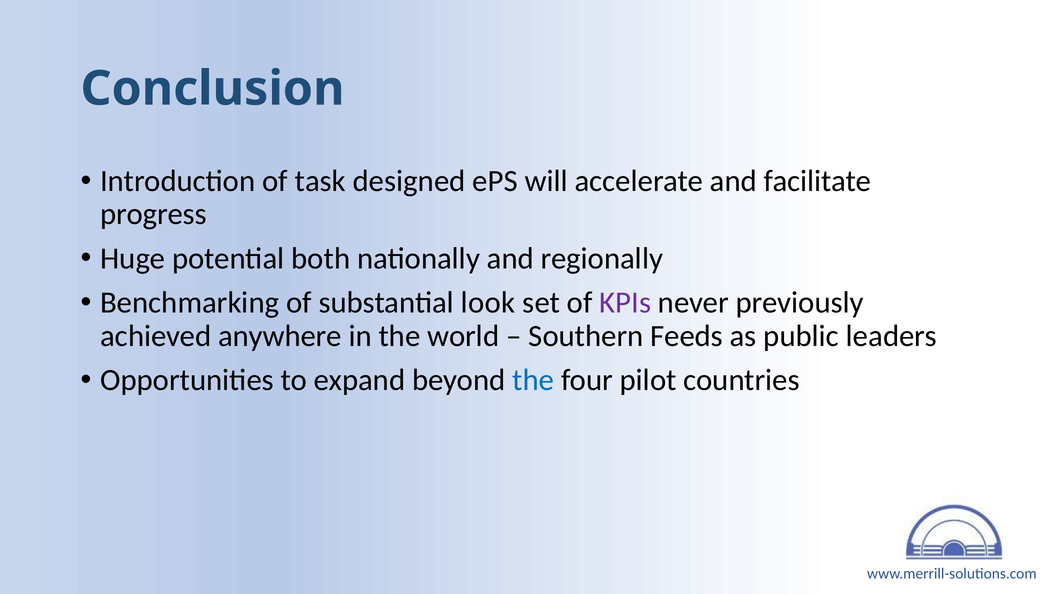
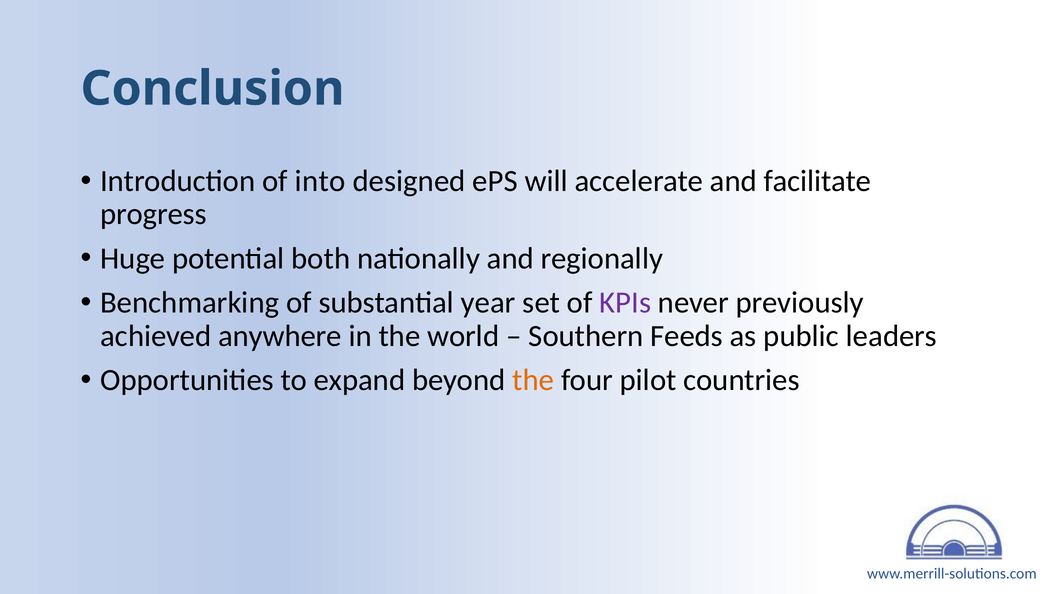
task: task -> into
look: look -> year
the at (533, 380) colour: blue -> orange
